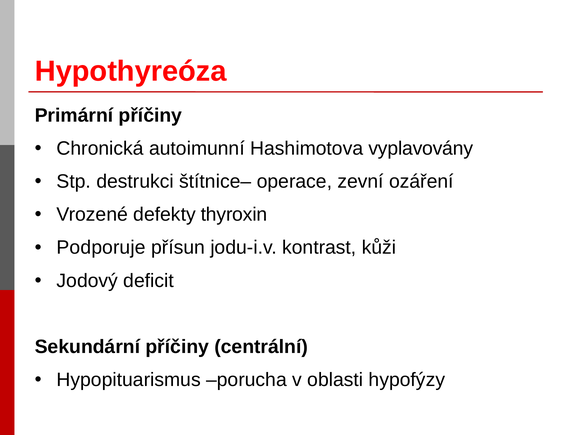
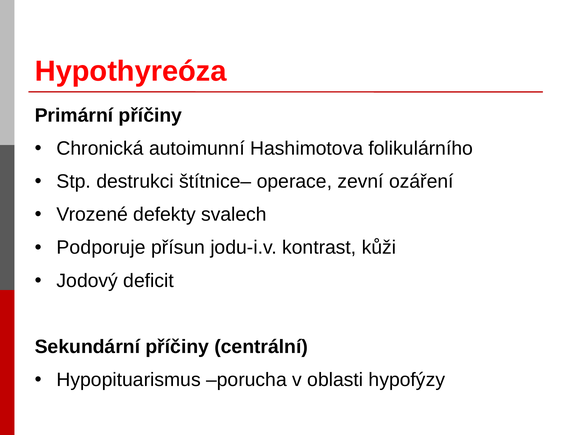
vyplavovány: vyplavovány -> folikulárního
thyroxin: thyroxin -> svalech
